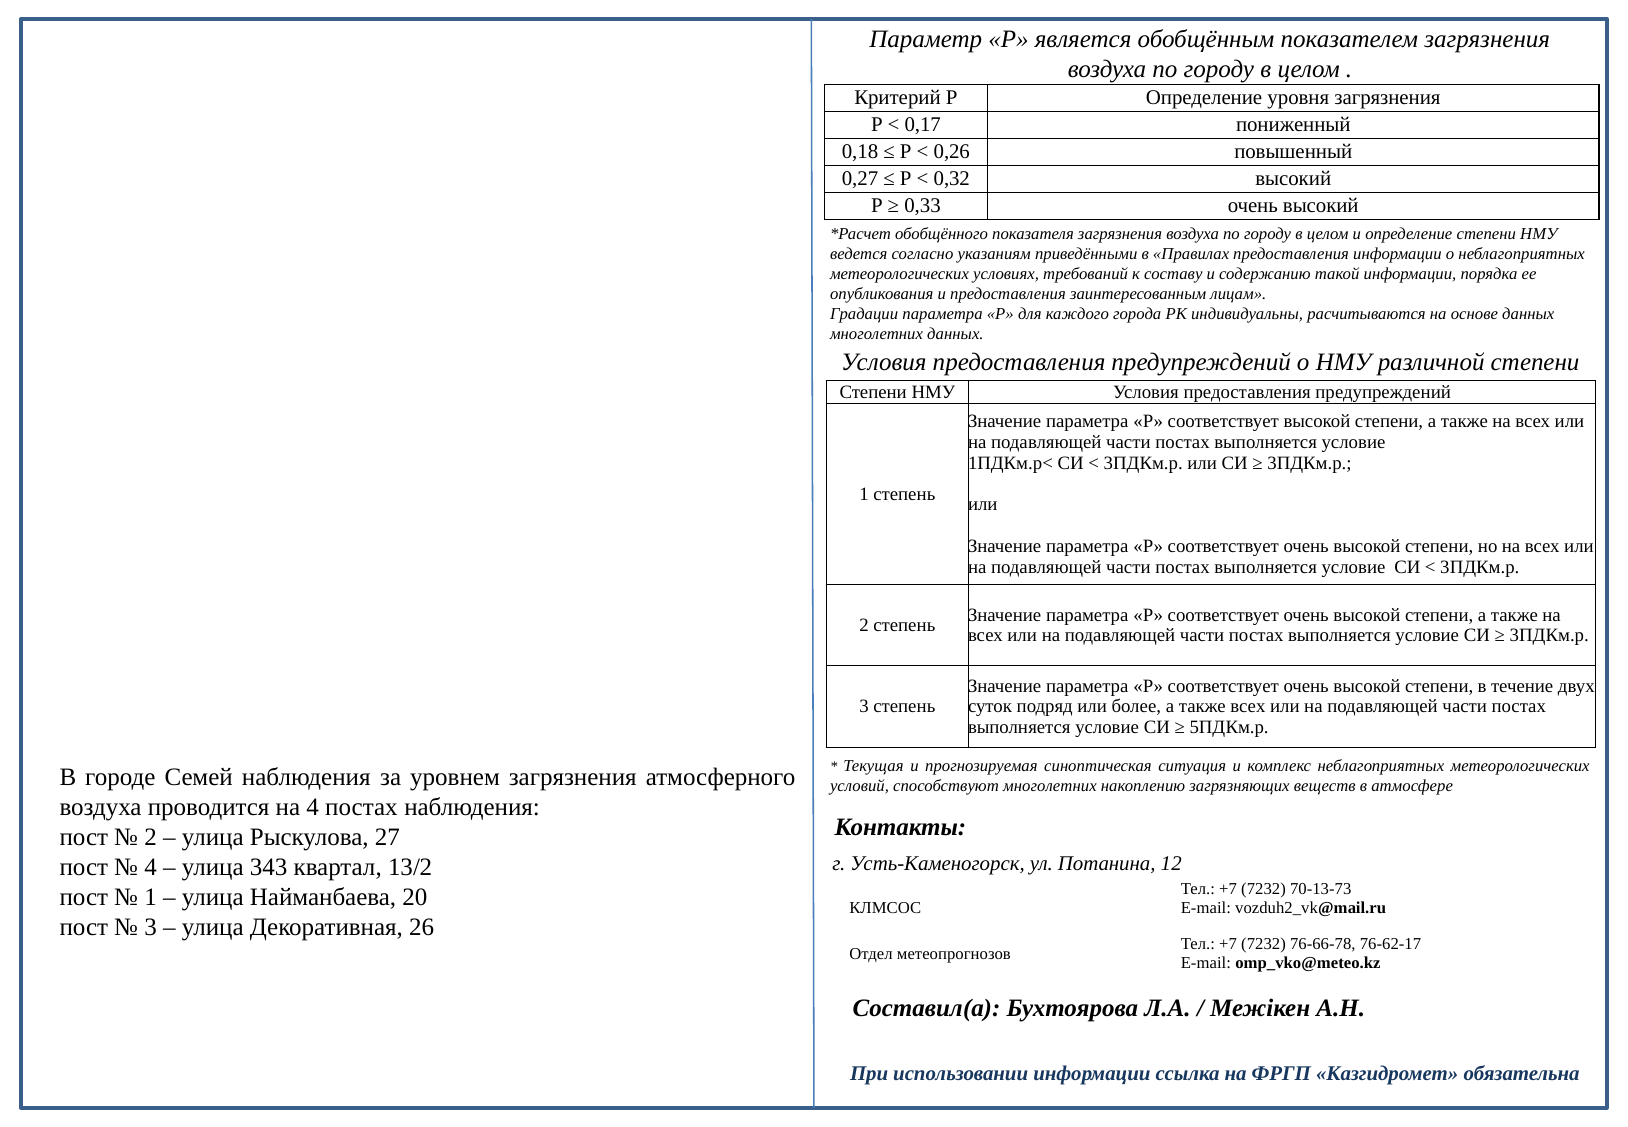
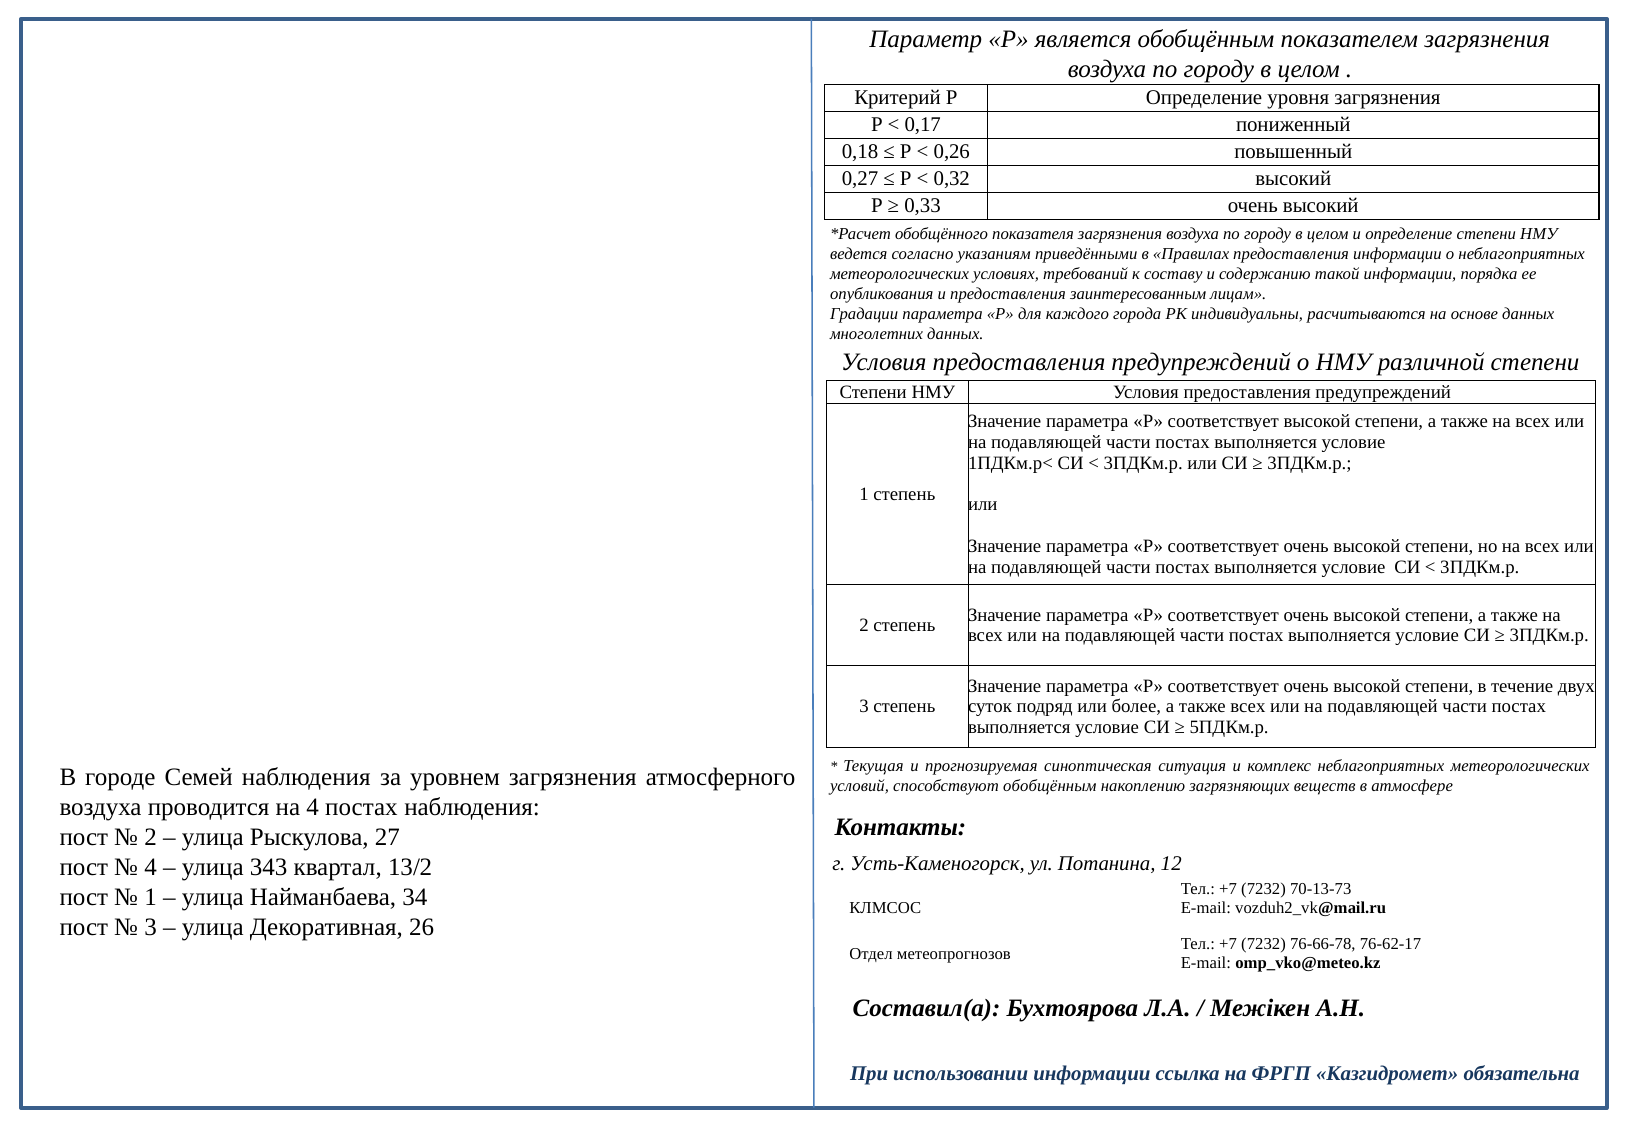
способствуют многолетних: многолетних -> обобщённым
20: 20 -> 34
